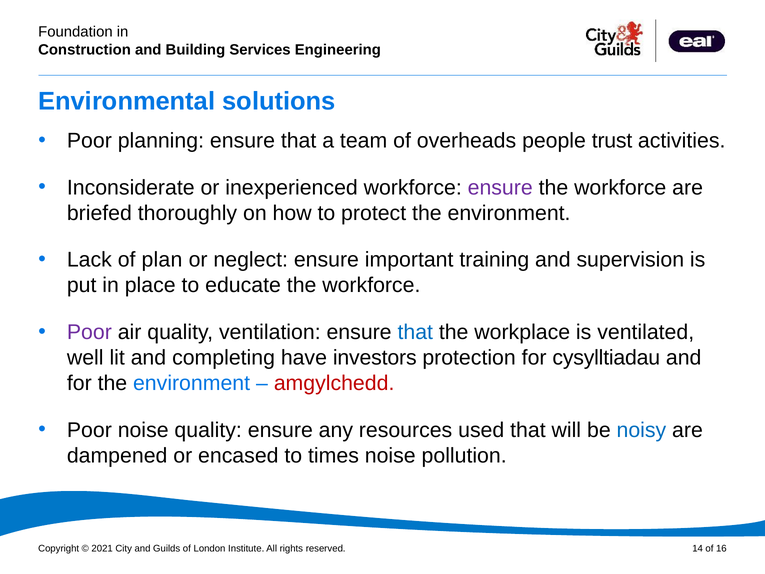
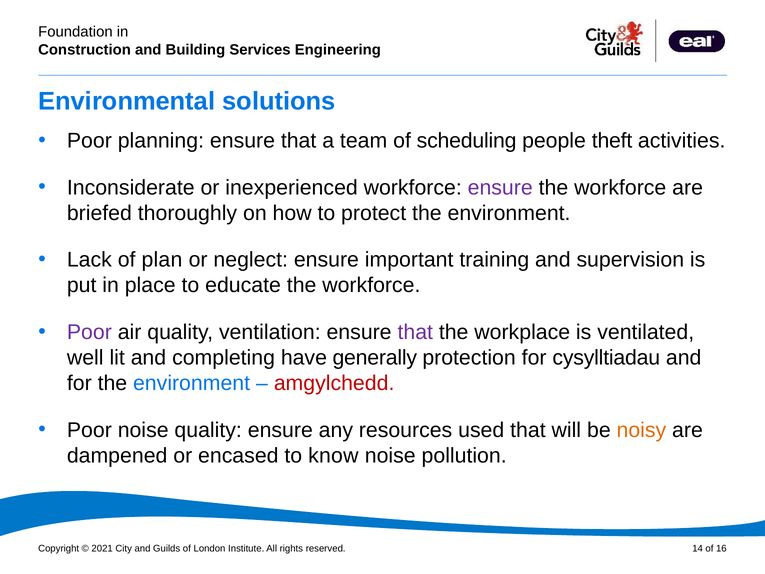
overheads: overheads -> scheduling
trust: trust -> theft
that at (415, 332) colour: blue -> purple
investors: investors -> generally
noisy colour: blue -> orange
times: times -> know
